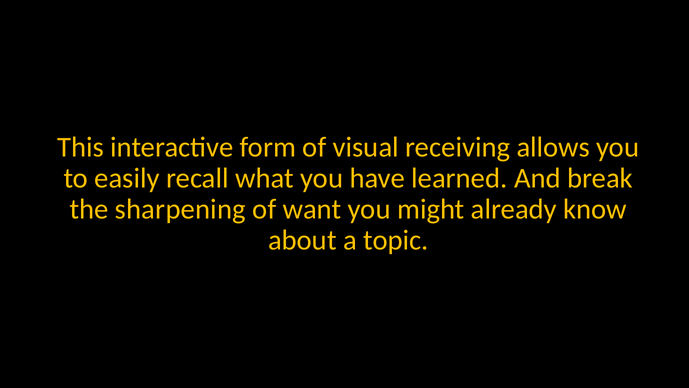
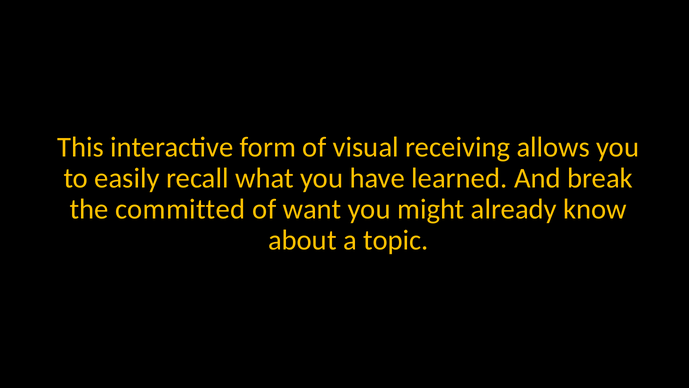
sharpening: sharpening -> committed
